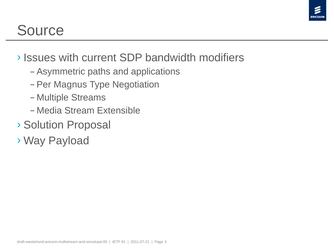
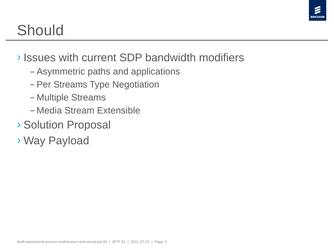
Source: Source -> Should
Per Magnus: Magnus -> Streams
